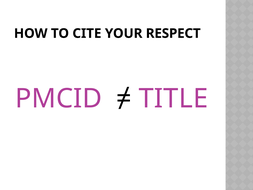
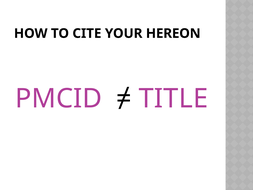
RESPECT: RESPECT -> HEREON
